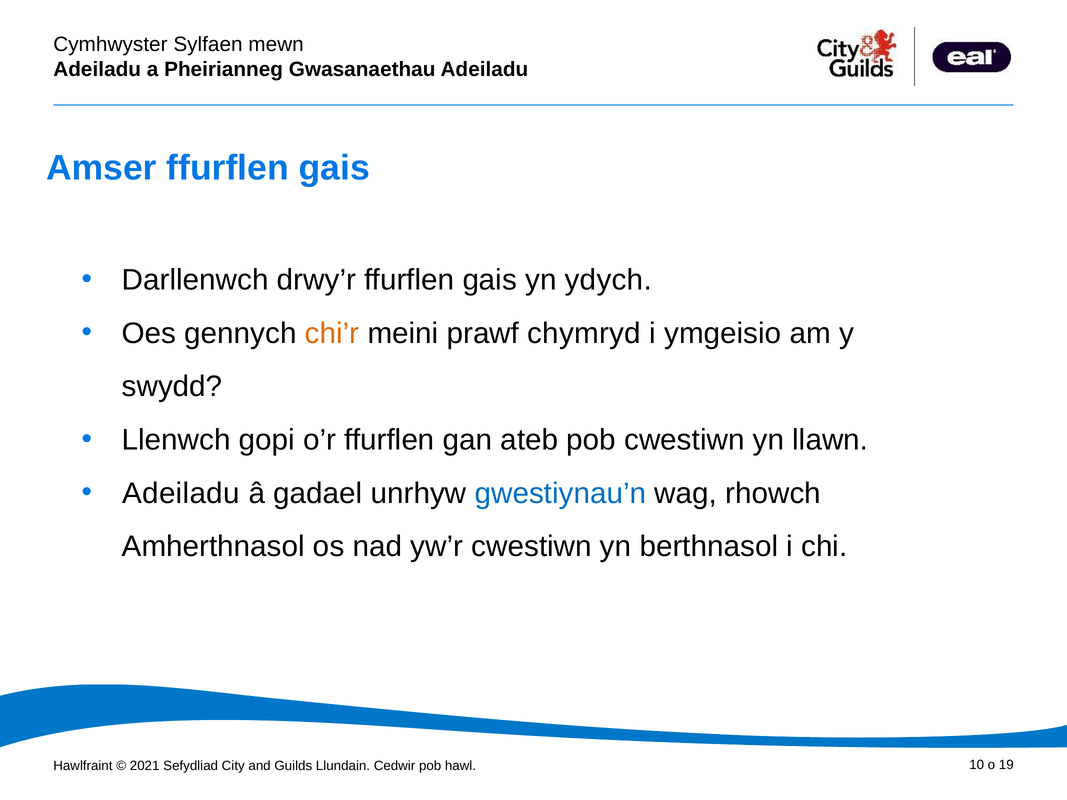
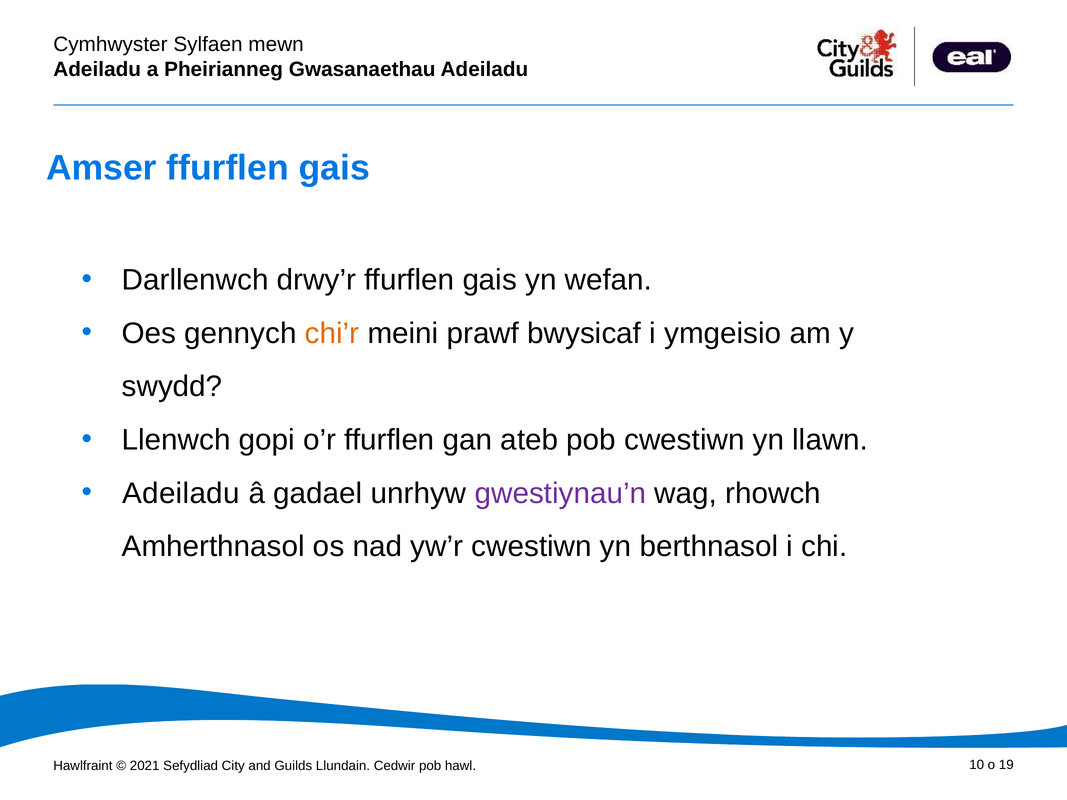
ydych: ydych -> wefan
chymryd: chymryd -> bwysicaf
gwestiynau’n colour: blue -> purple
